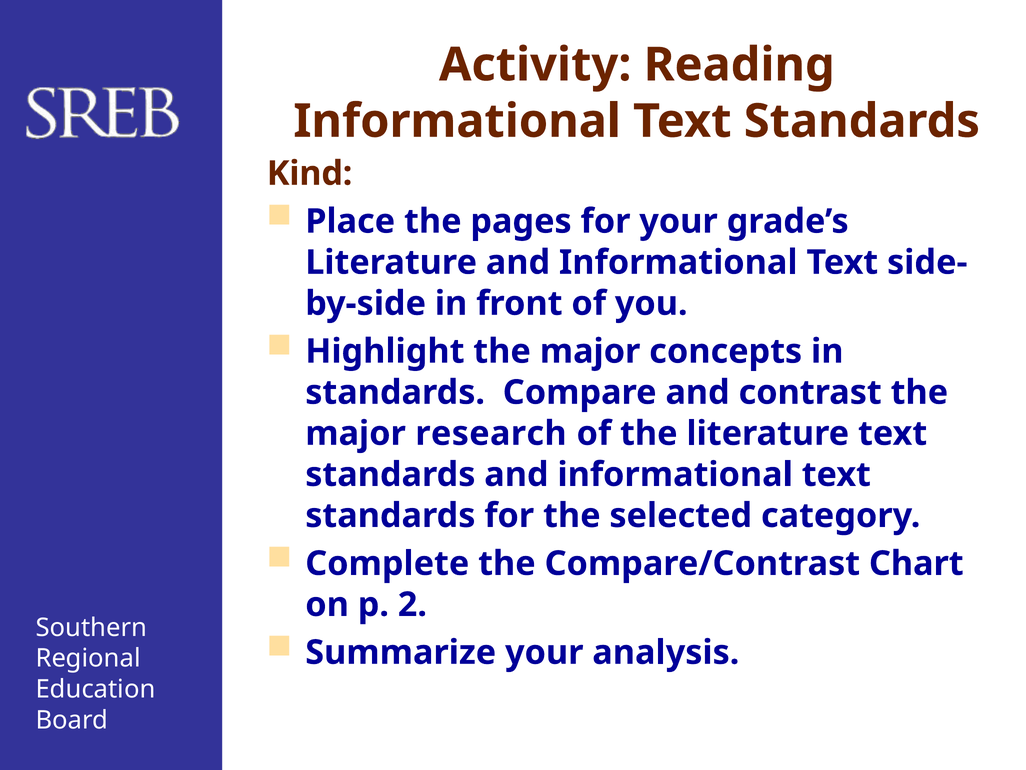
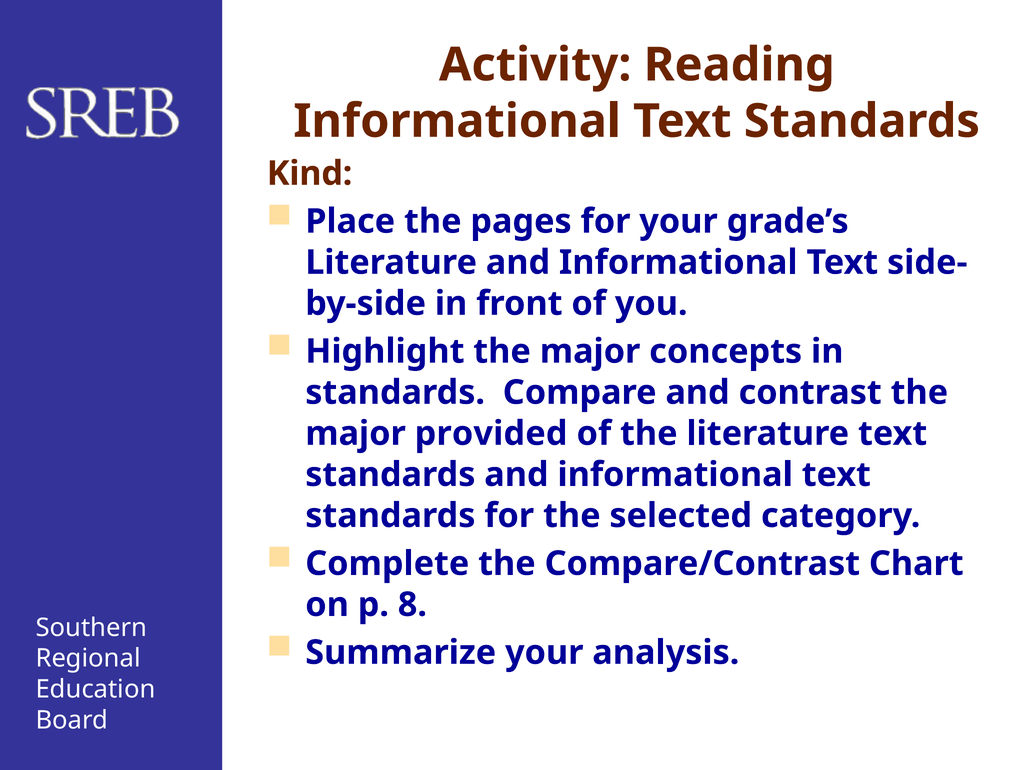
research: research -> provided
2: 2 -> 8
